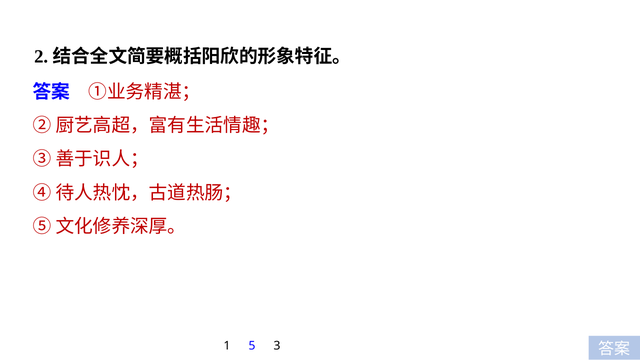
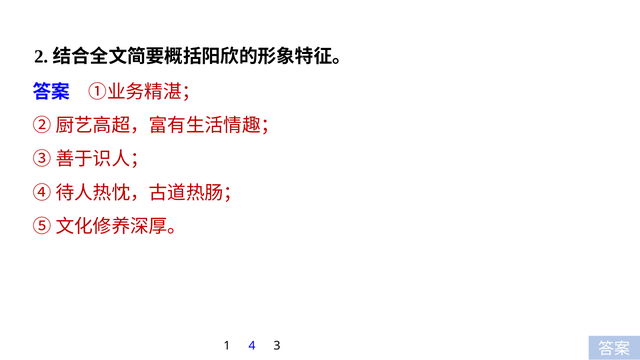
5: 5 -> 4
